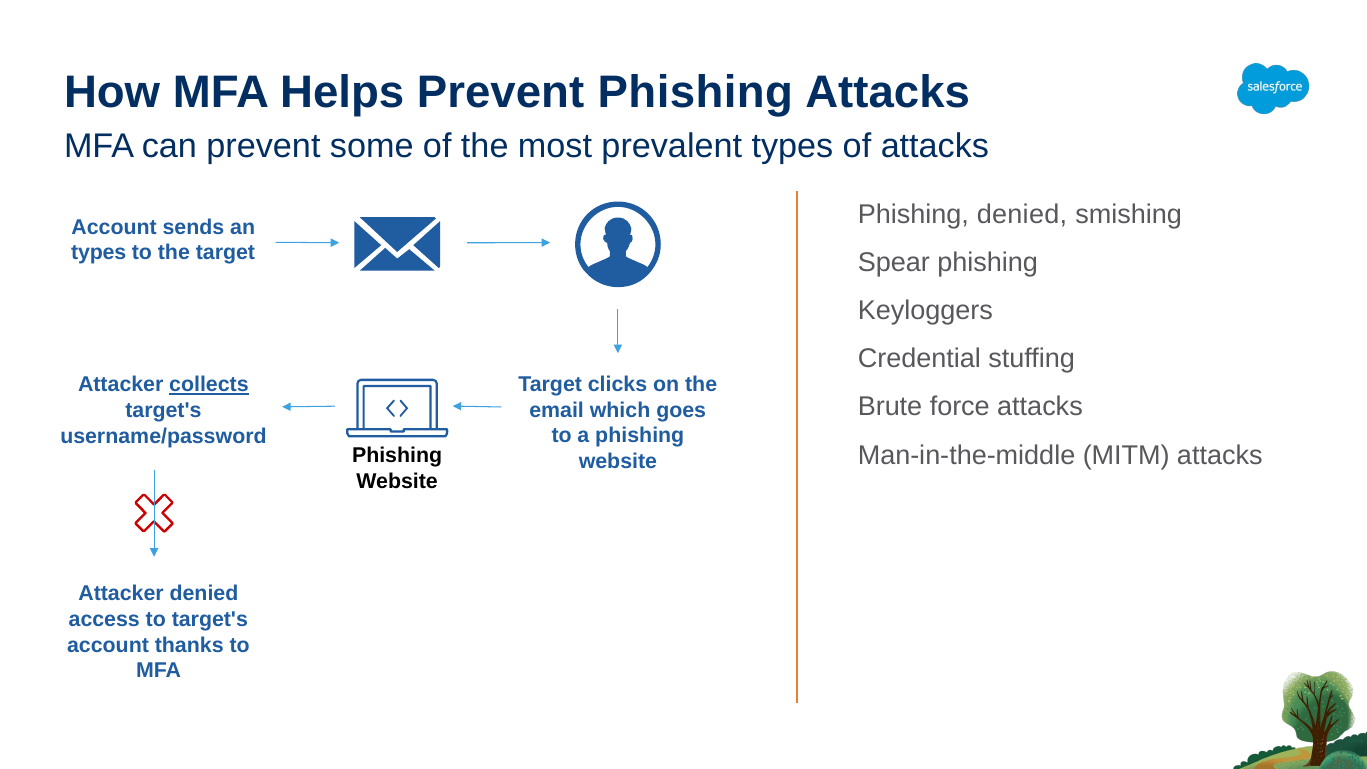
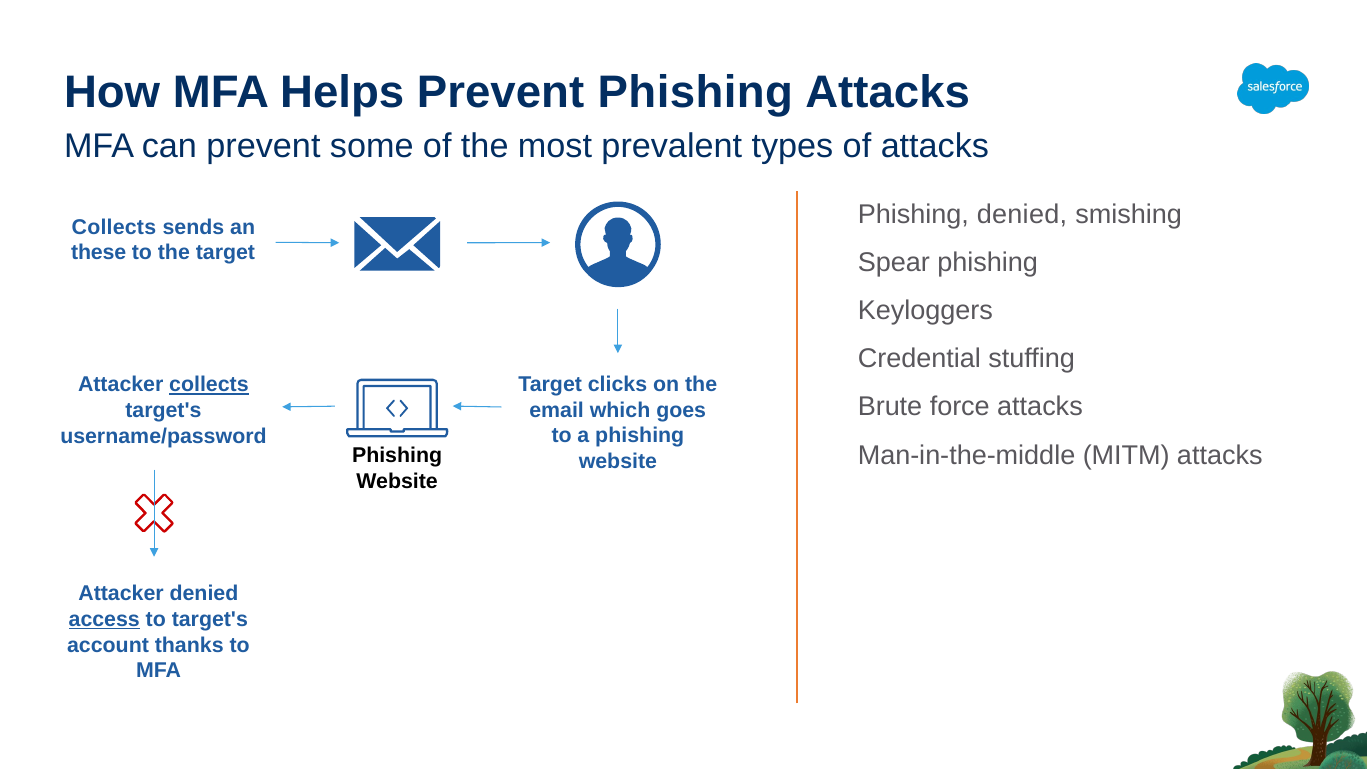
Account at (114, 227): Account -> Collects
types at (99, 253): types -> these
access underline: none -> present
